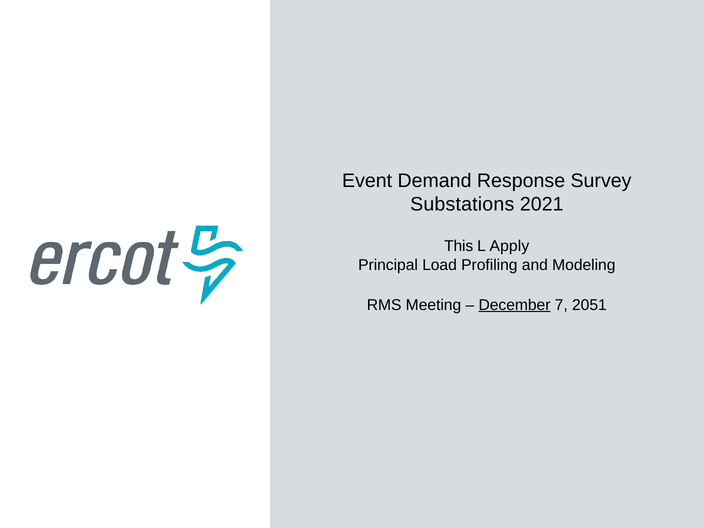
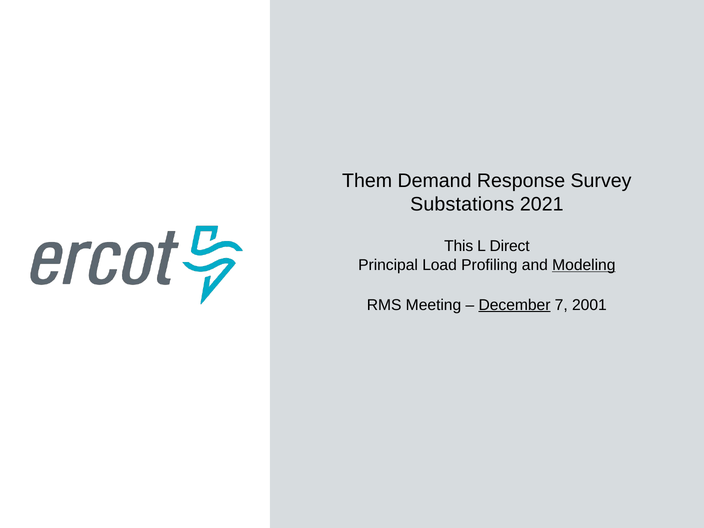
Event: Event -> Them
Apply: Apply -> Direct
Modeling underline: none -> present
2051: 2051 -> 2001
